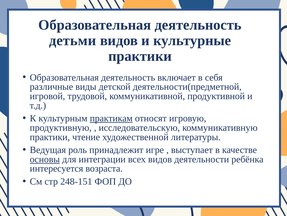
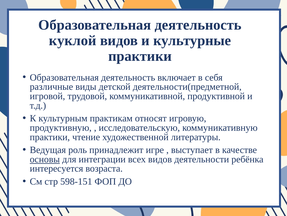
детьми: детьми -> куклой
практикам underline: present -> none
248-151: 248-151 -> 598-151
